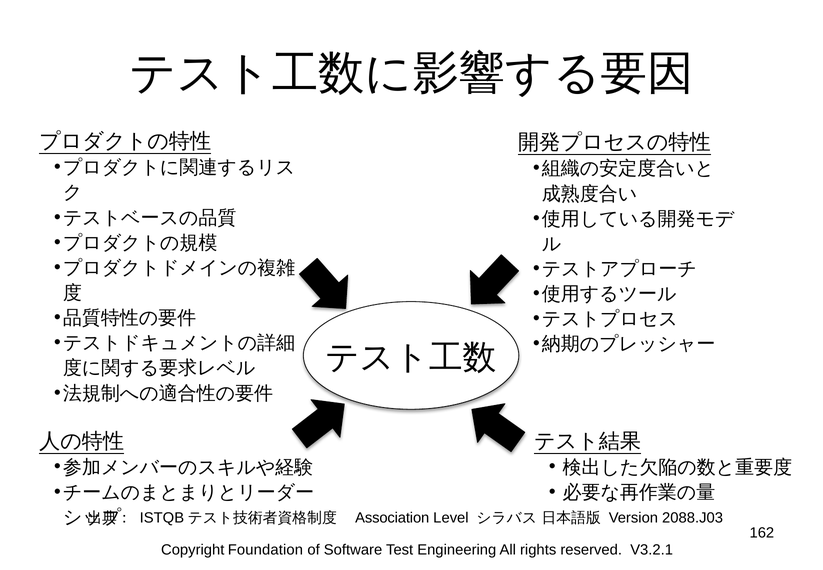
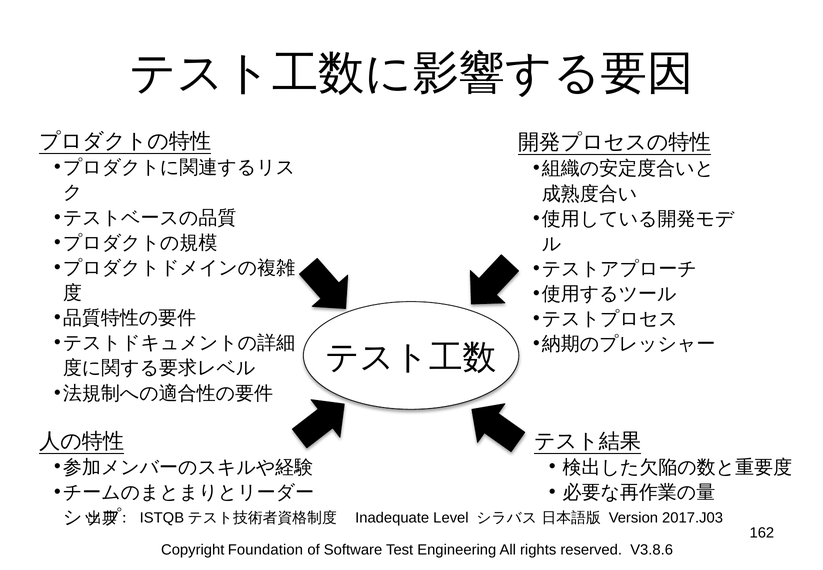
Association: Association -> Inadequate
2088.J03: 2088.J03 -> 2017.J03
V3.2.1: V3.2.1 -> V3.8.6
